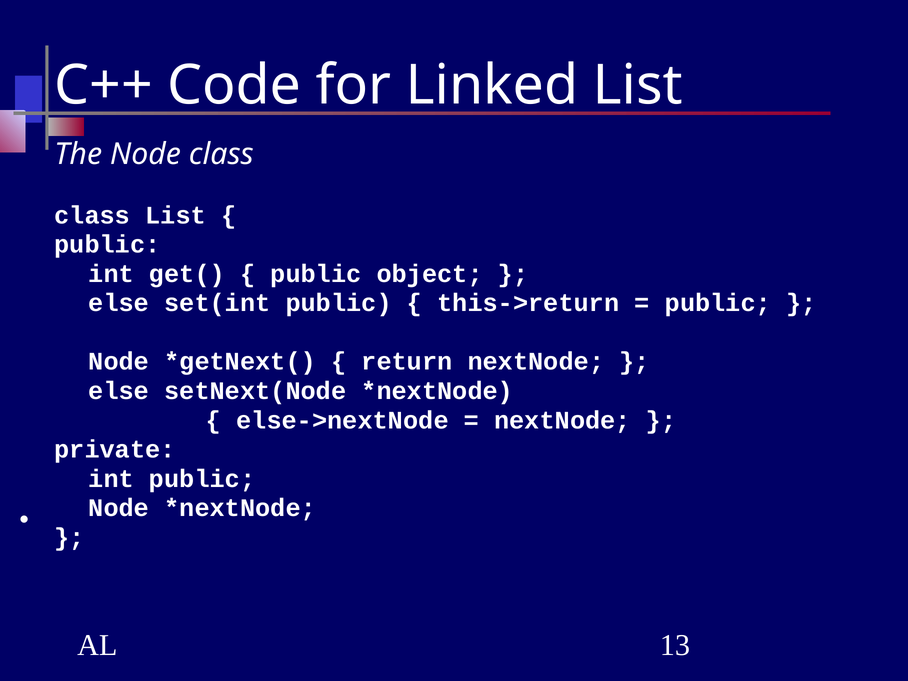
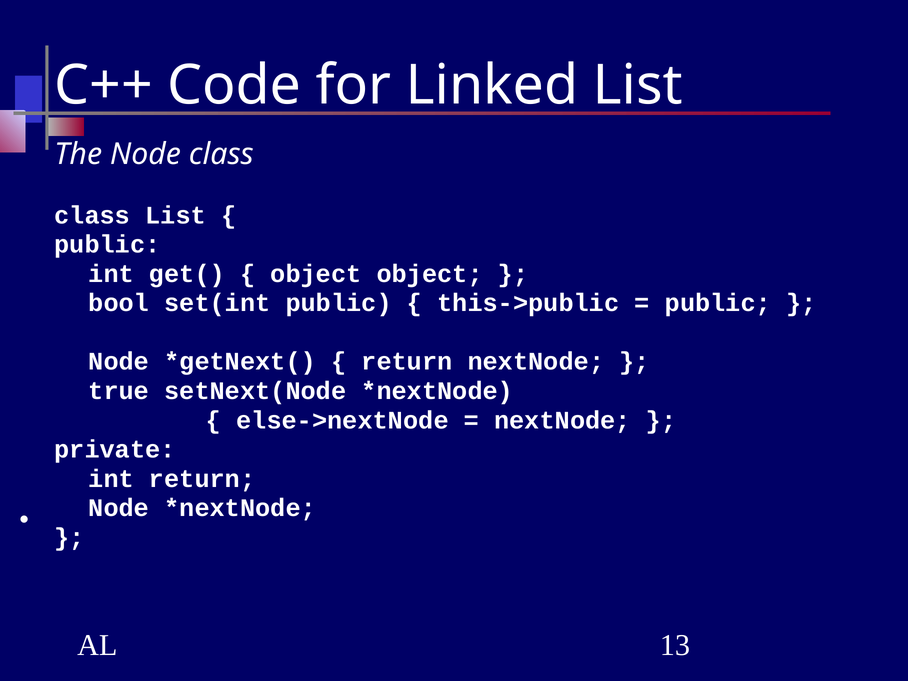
public at (316, 274): public -> object
else at (119, 303): else -> bool
this->return: this->return -> this->public
else at (119, 391): else -> true
int public: public -> return
